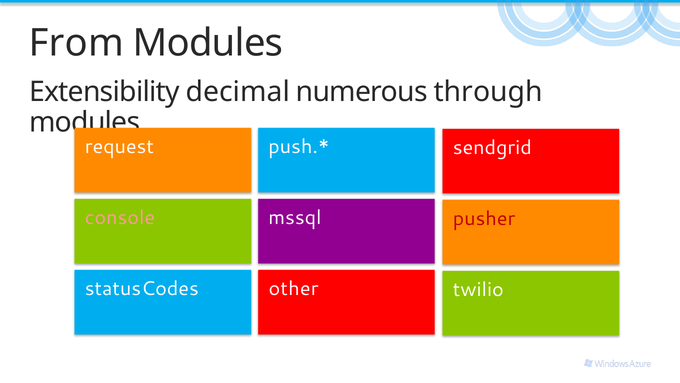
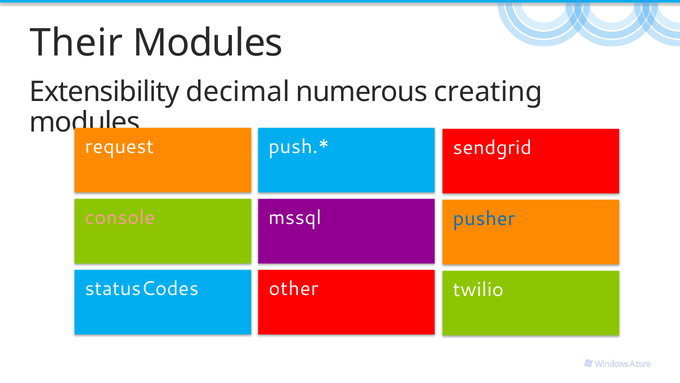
From: From -> Their
through: through -> creating
pusher colour: red -> blue
